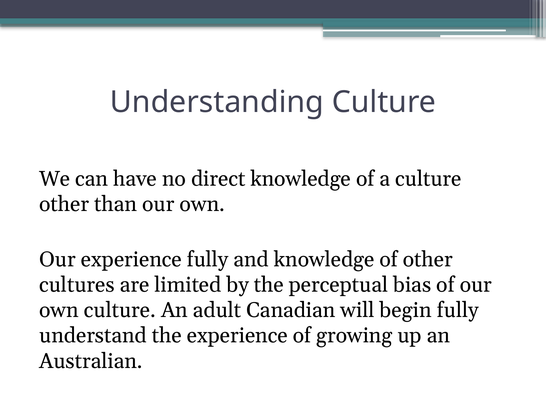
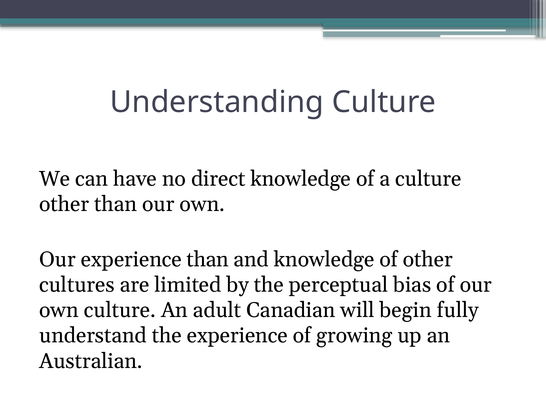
experience fully: fully -> than
